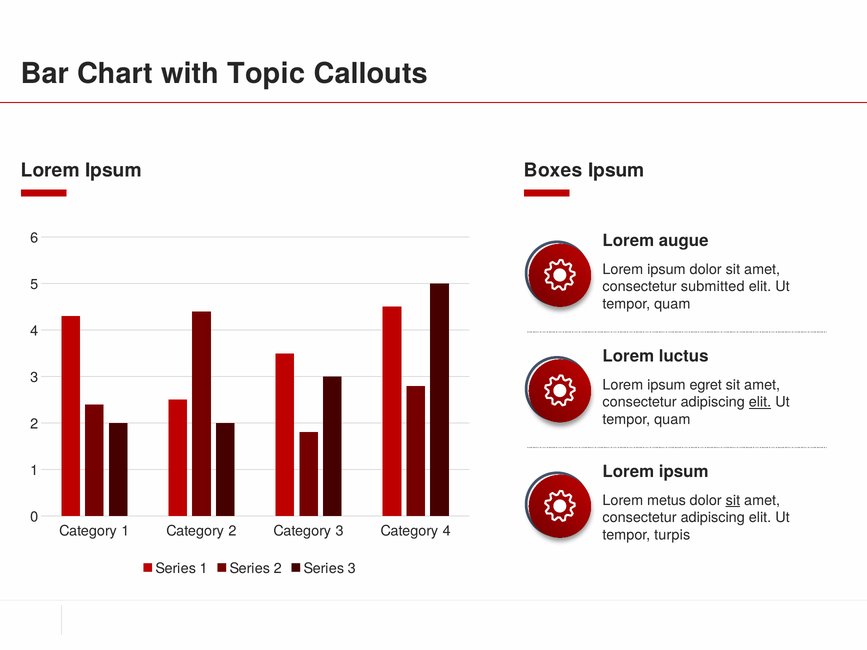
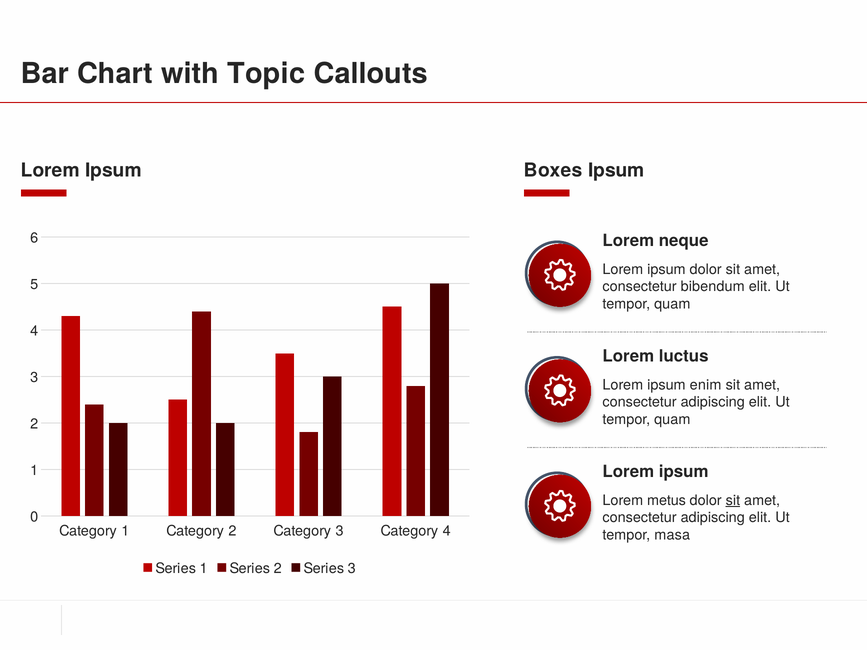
augue: augue -> neque
submitted: submitted -> bibendum
egret: egret -> enim
elit at (760, 402) underline: present -> none
turpis: turpis -> masa
